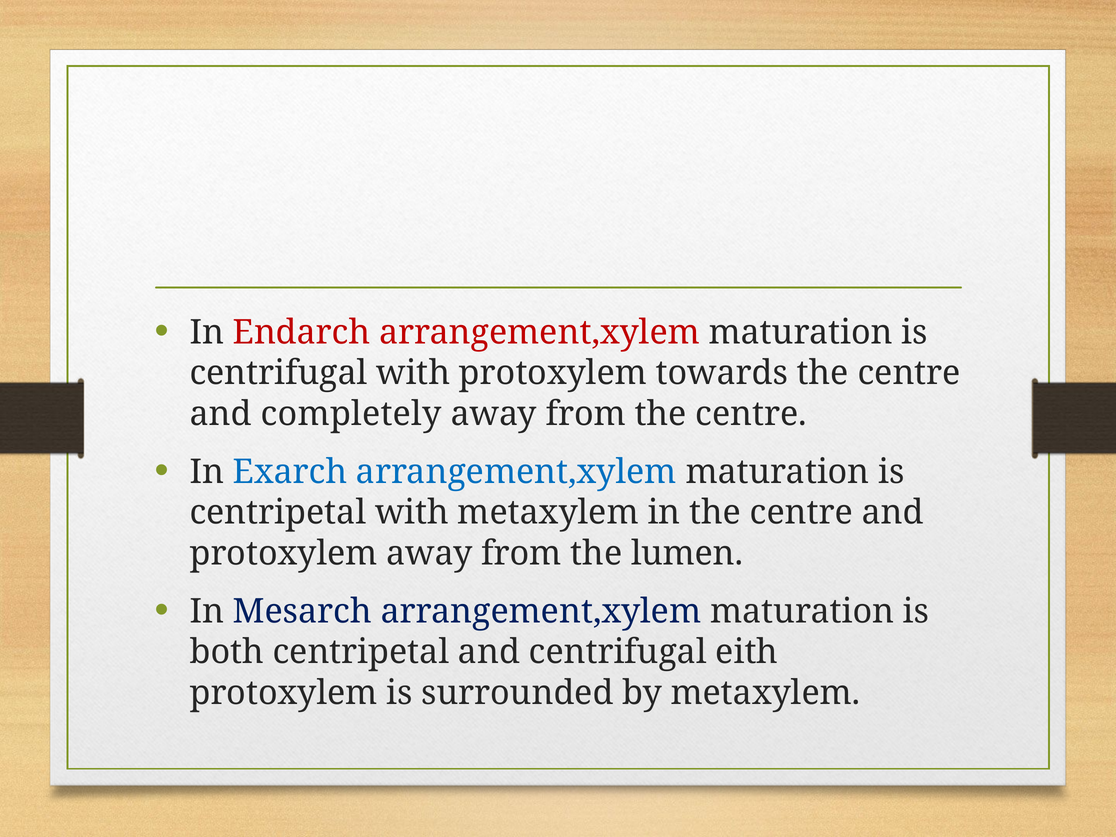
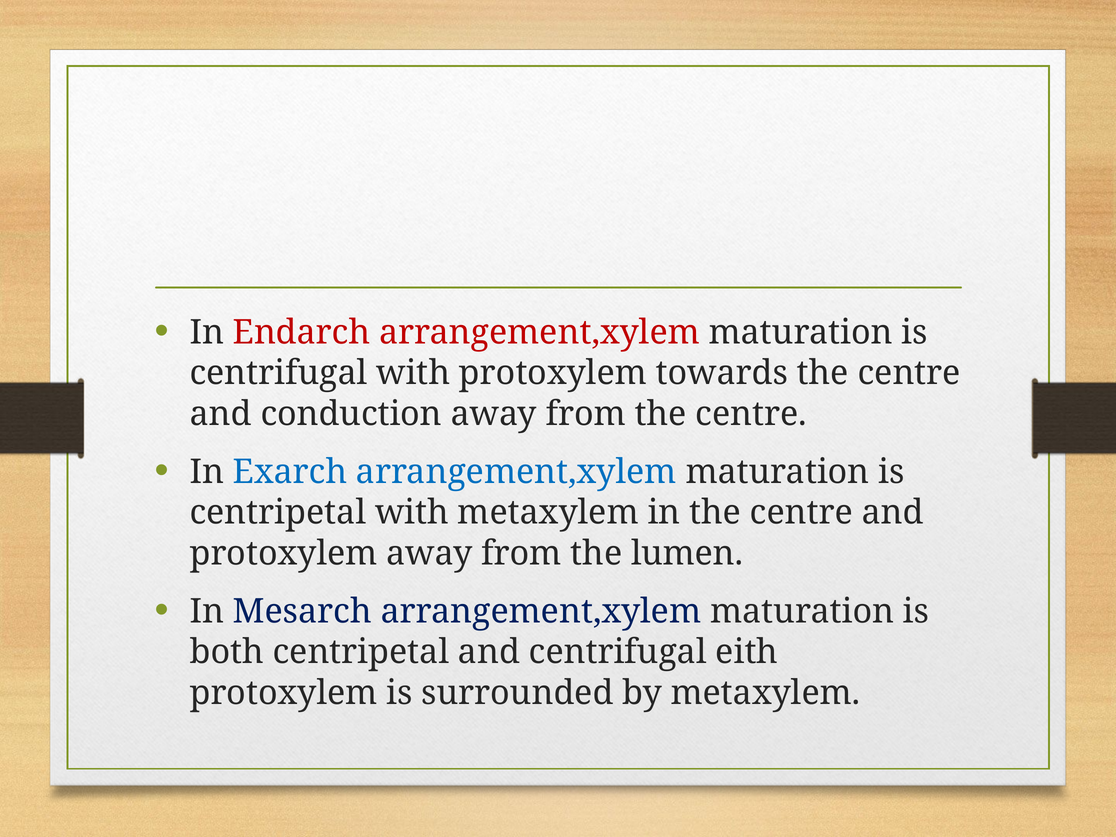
completely: completely -> conduction
